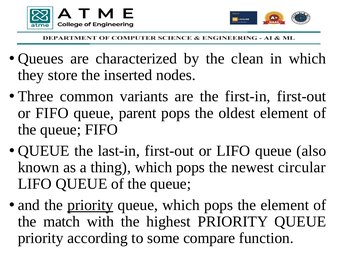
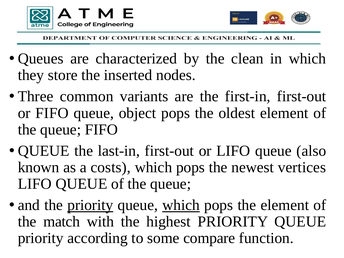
parent: parent -> object
thing: thing -> costs
circular: circular -> vertices
which at (181, 205) underline: none -> present
